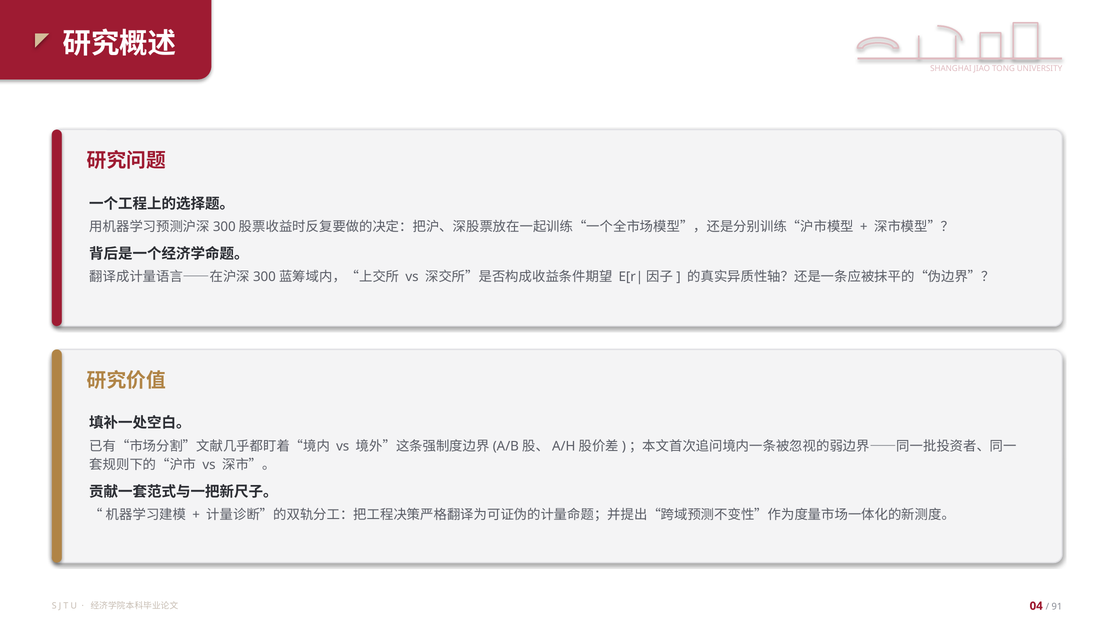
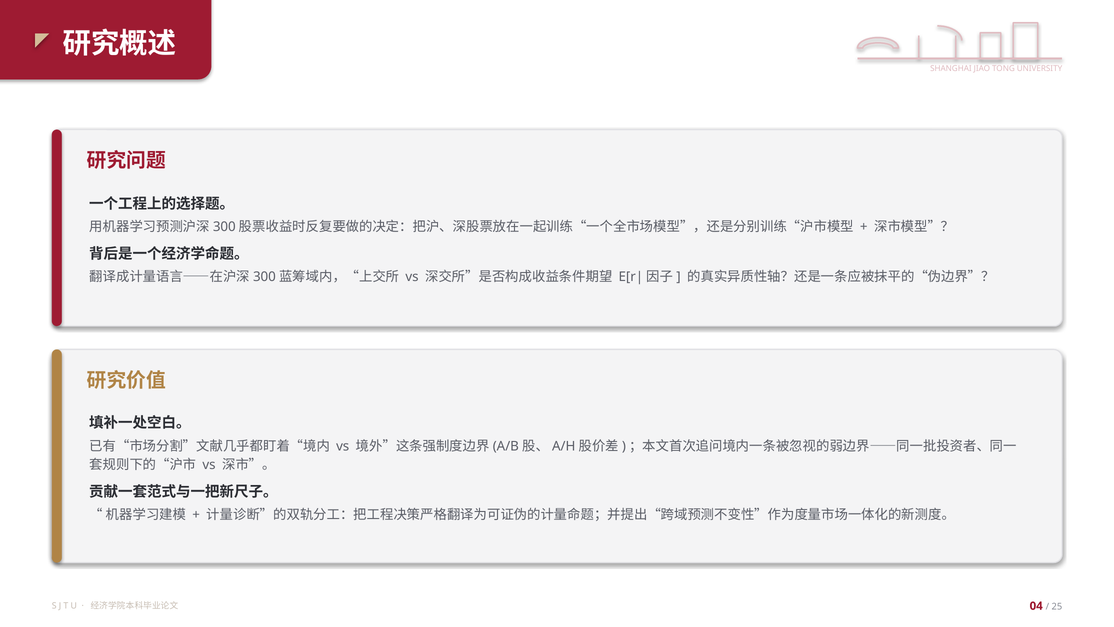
91: 91 -> 25
